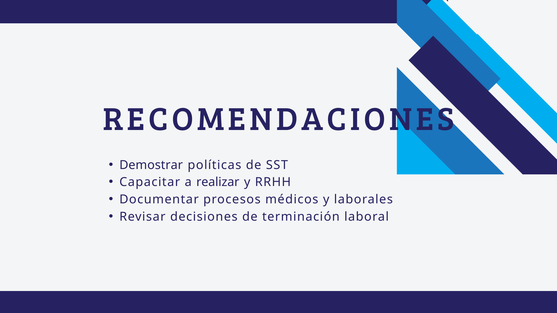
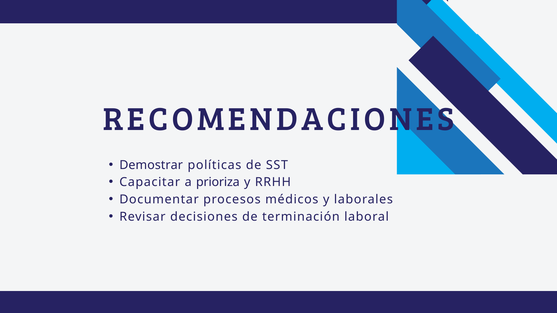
realizar: realizar -> prioriza
